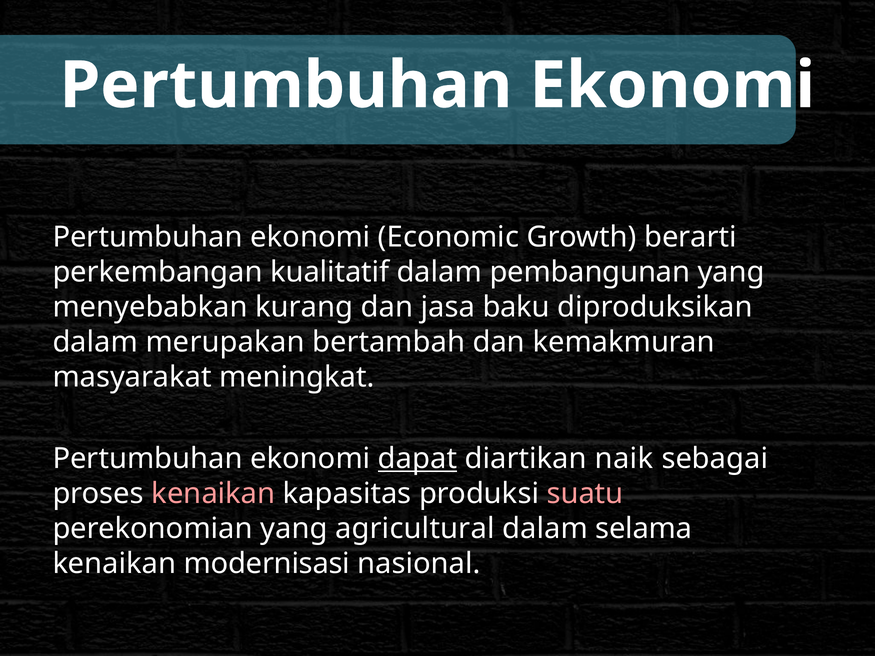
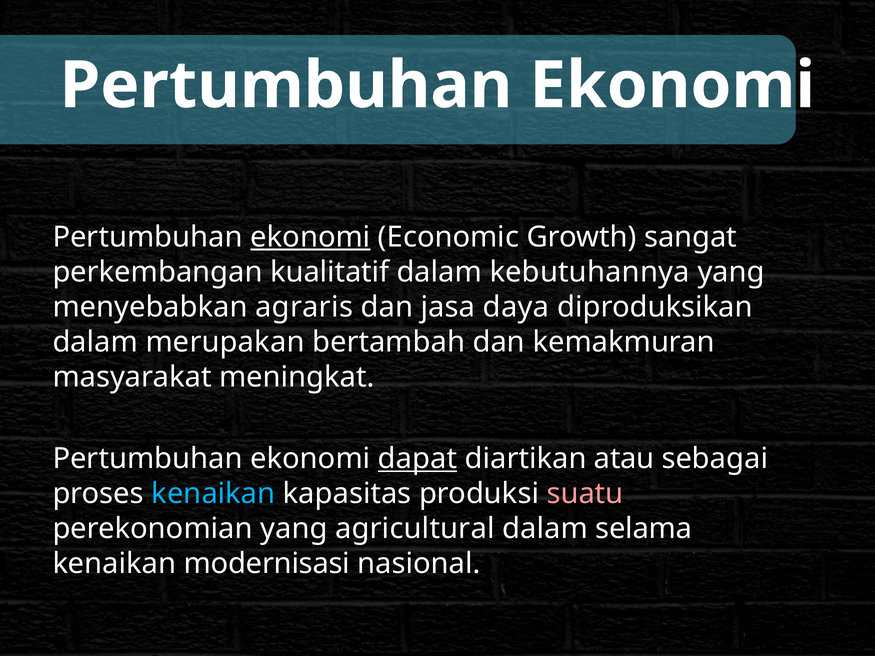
ekonomi at (310, 237) underline: none -> present
berarti: berarti -> sangat
pembangunan: pembangunan -> kebutuhannya
kurang: kurang -> agraris
baku: baku -> daya
naik: naik -> atau
kenaikan at (213, 494) colour: pink -> light blue
